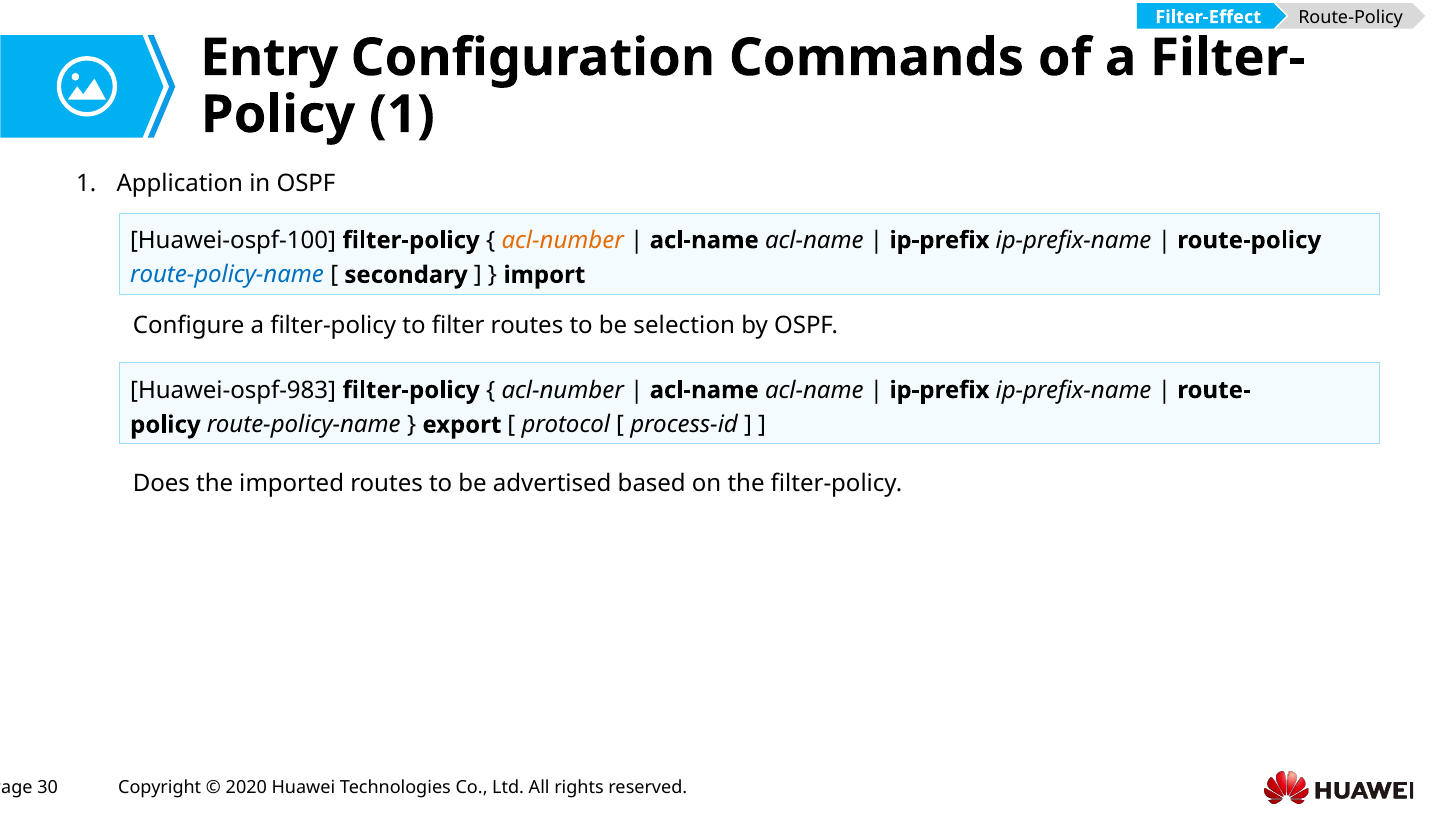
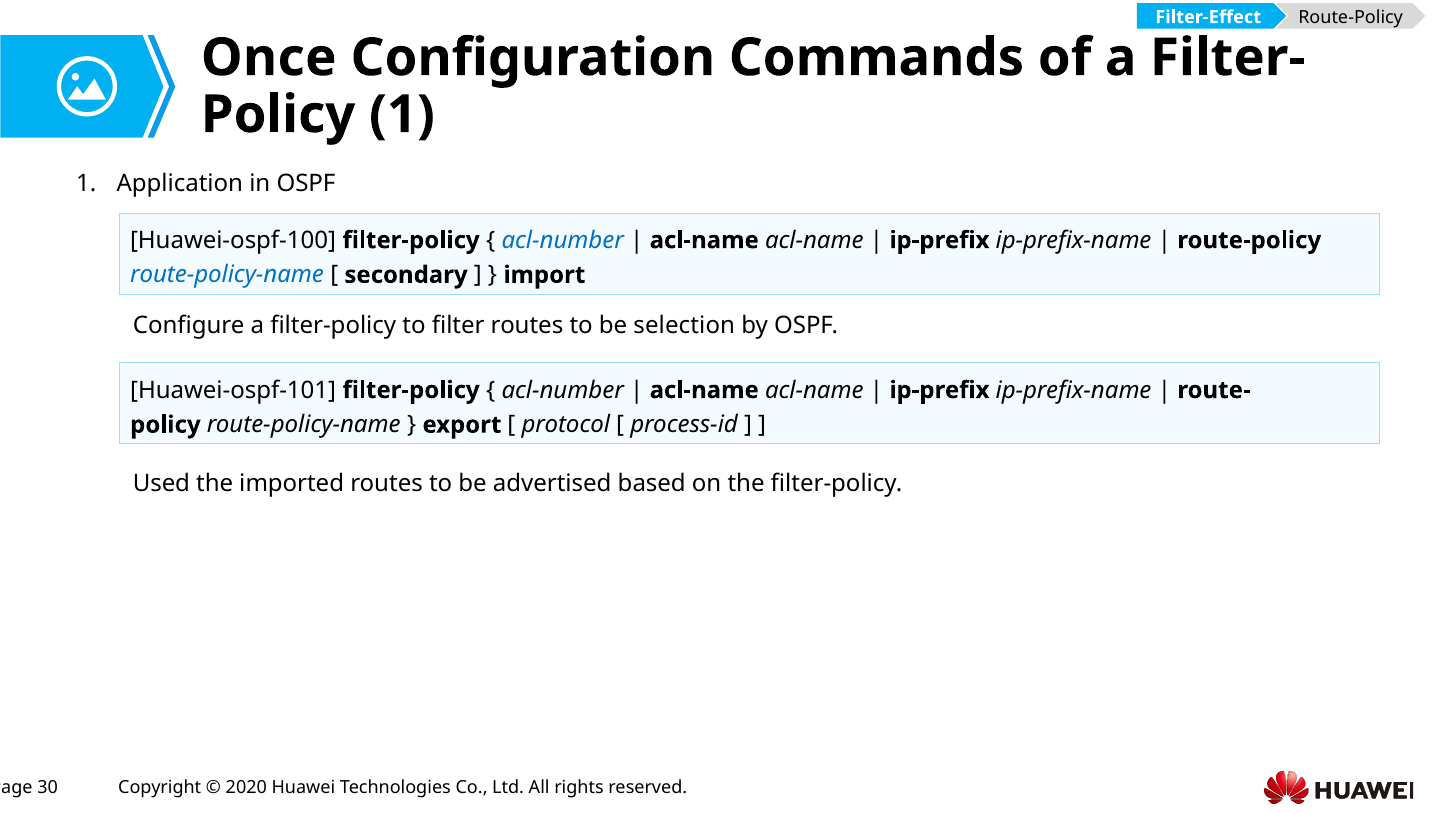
Entry: Entry -> Once
acl-number at (563, 240) colour: orange -> blue
Huawei-ospf-983: Huawei-ospf-983 -> Huawei-ospf-101
Does: Does -> Used
